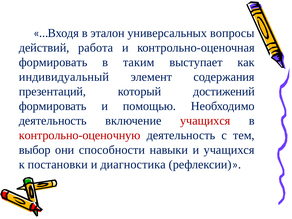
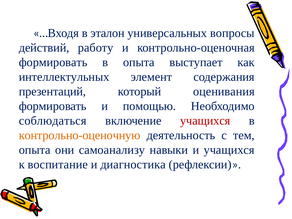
работа: работа -> работу
в таким: таким -> опыта
индивидуальный: индивидуальный -> интеллектульных
достижений: достижений -> оценивания
деятельность at (53, 121): деятельность -> соблюдаться
контрольно-оценочную colour: red -> orange
выбор at (35, 150): выбор -> опыта
способности: способности -> самоанализу
постановки: постановки -> воспитание
